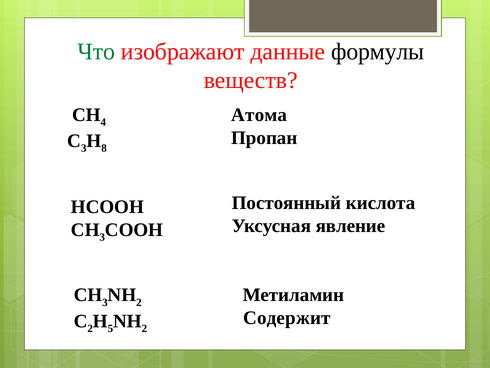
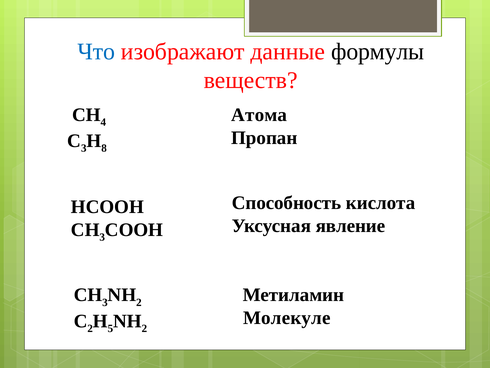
Что colour: green -> blue
Постоянный: Постоянный -> Способность
Содержит: Содержит -> Молекуле
